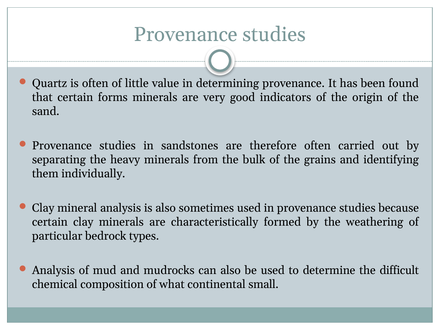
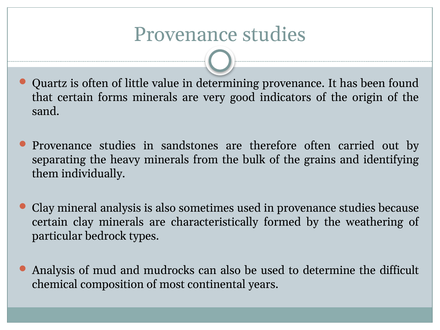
what: what -> most
small: small -> years
